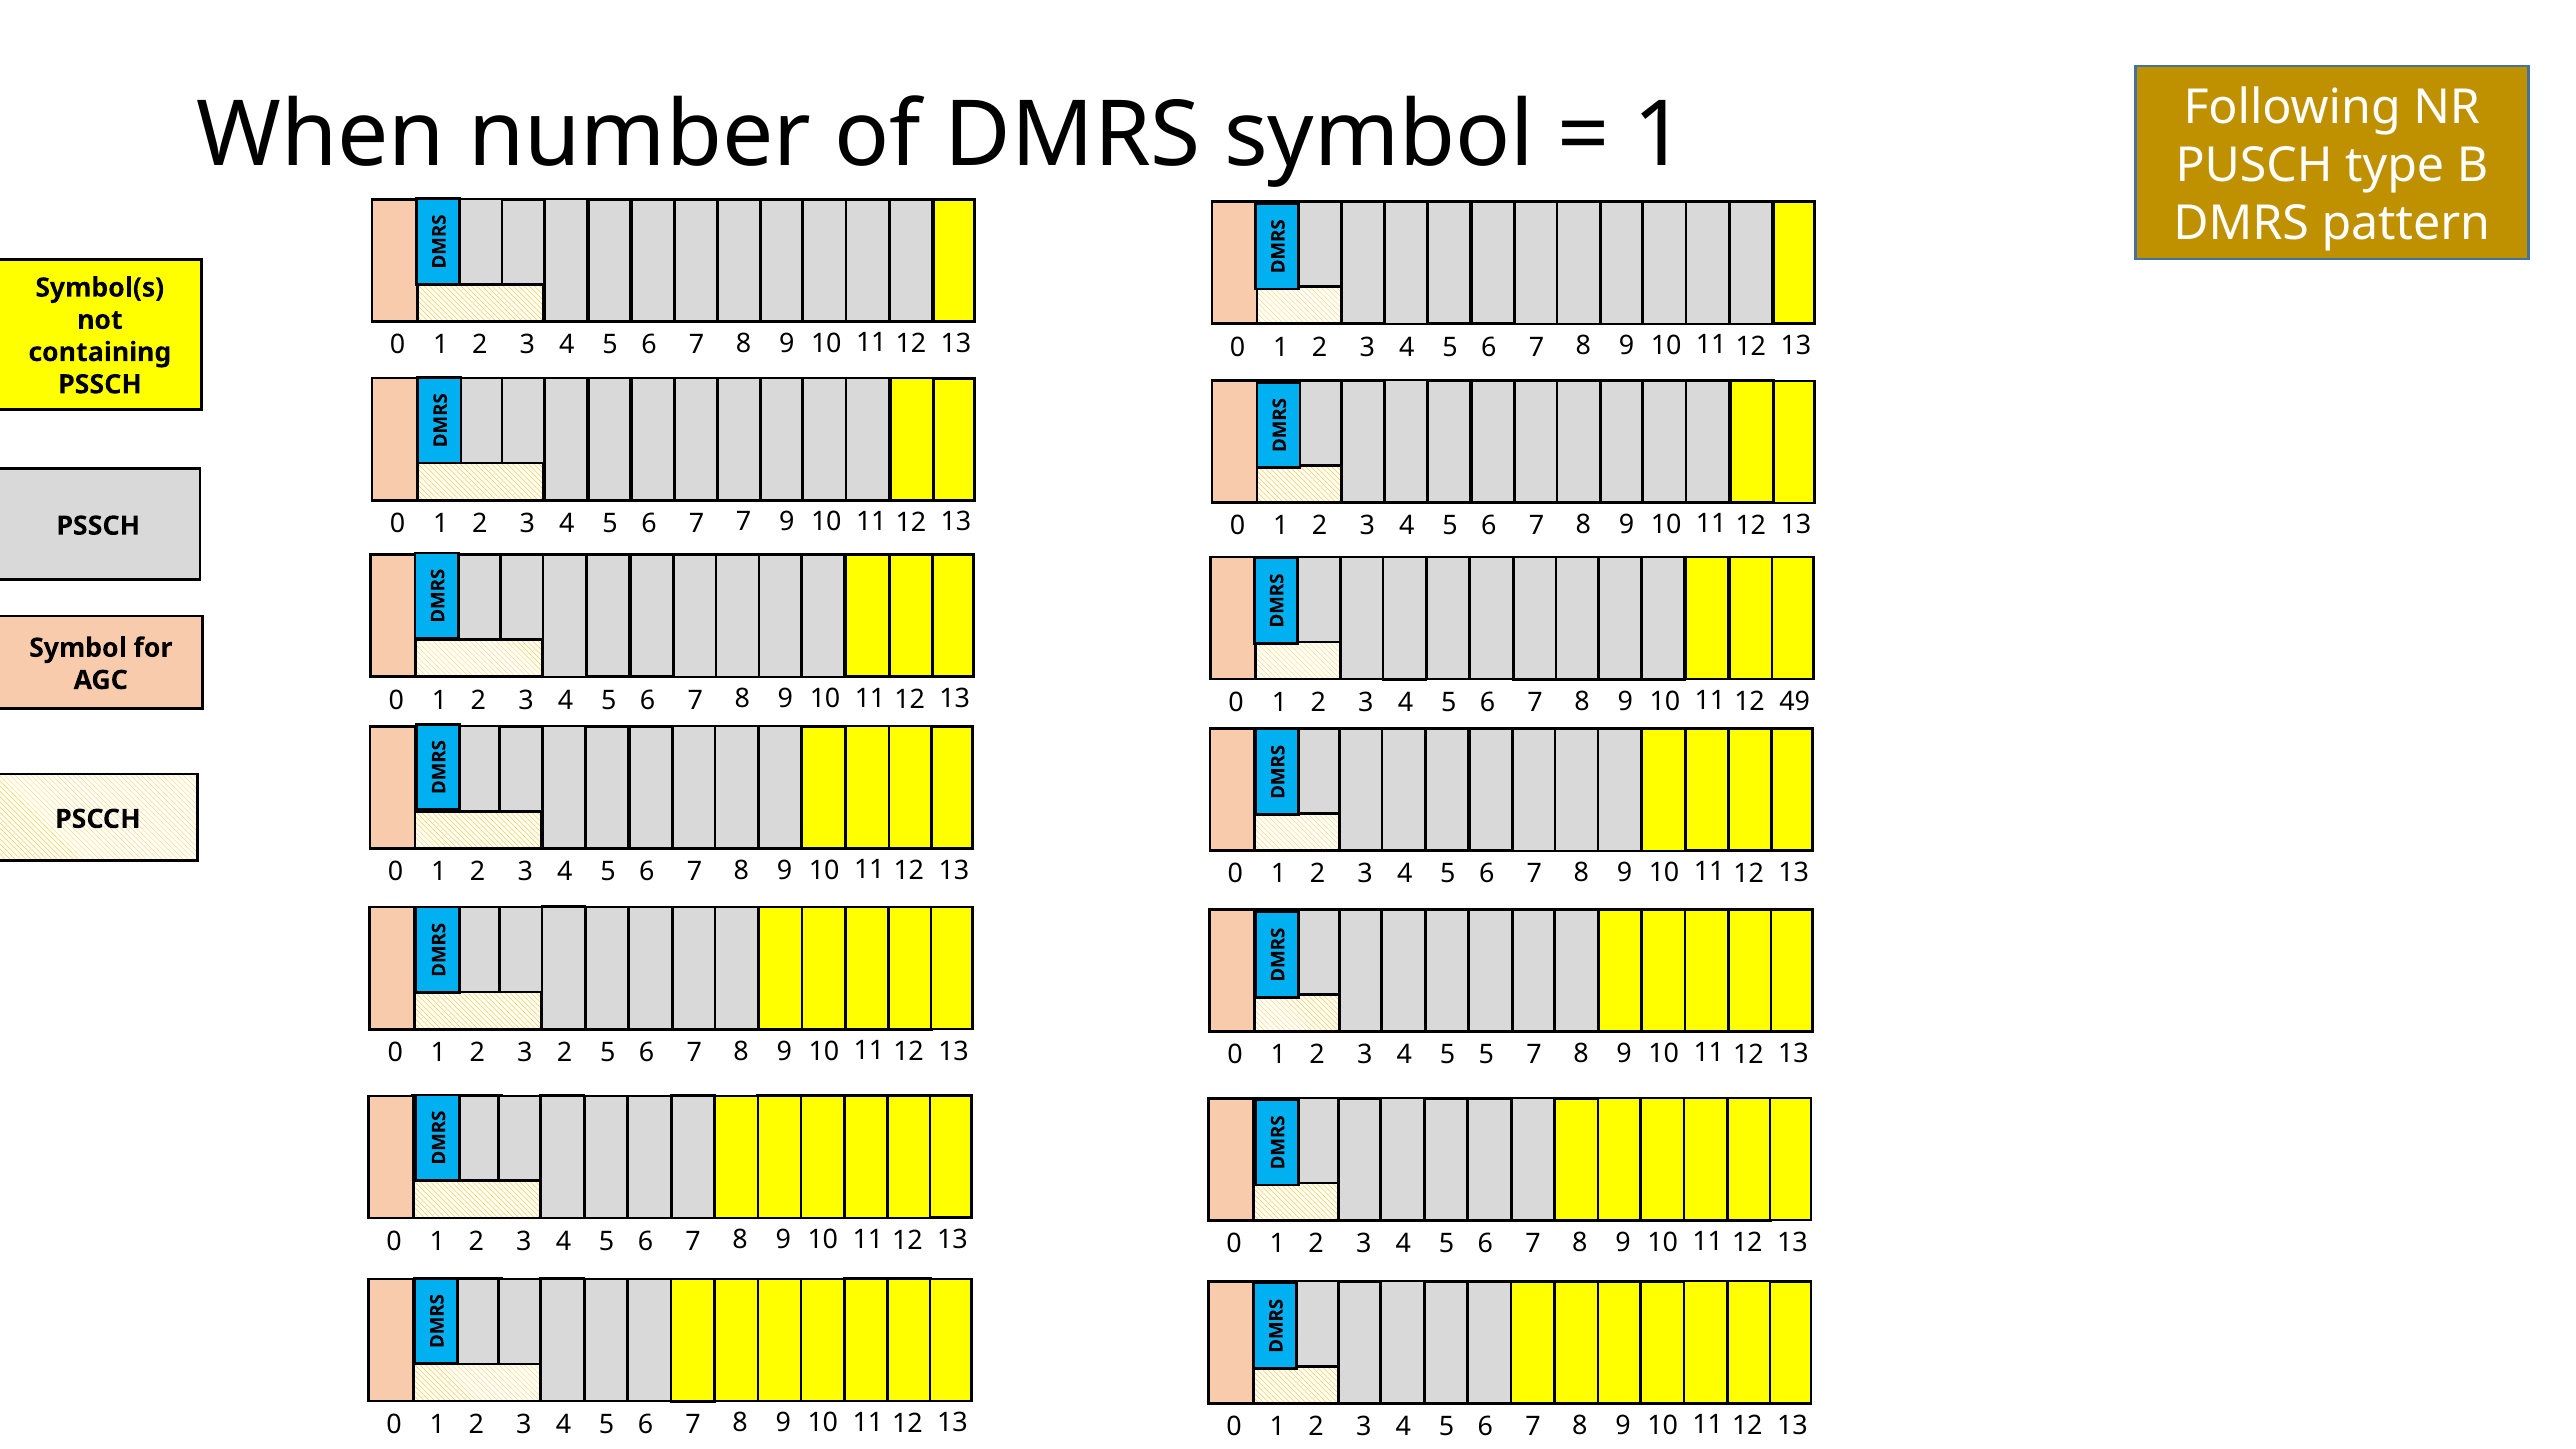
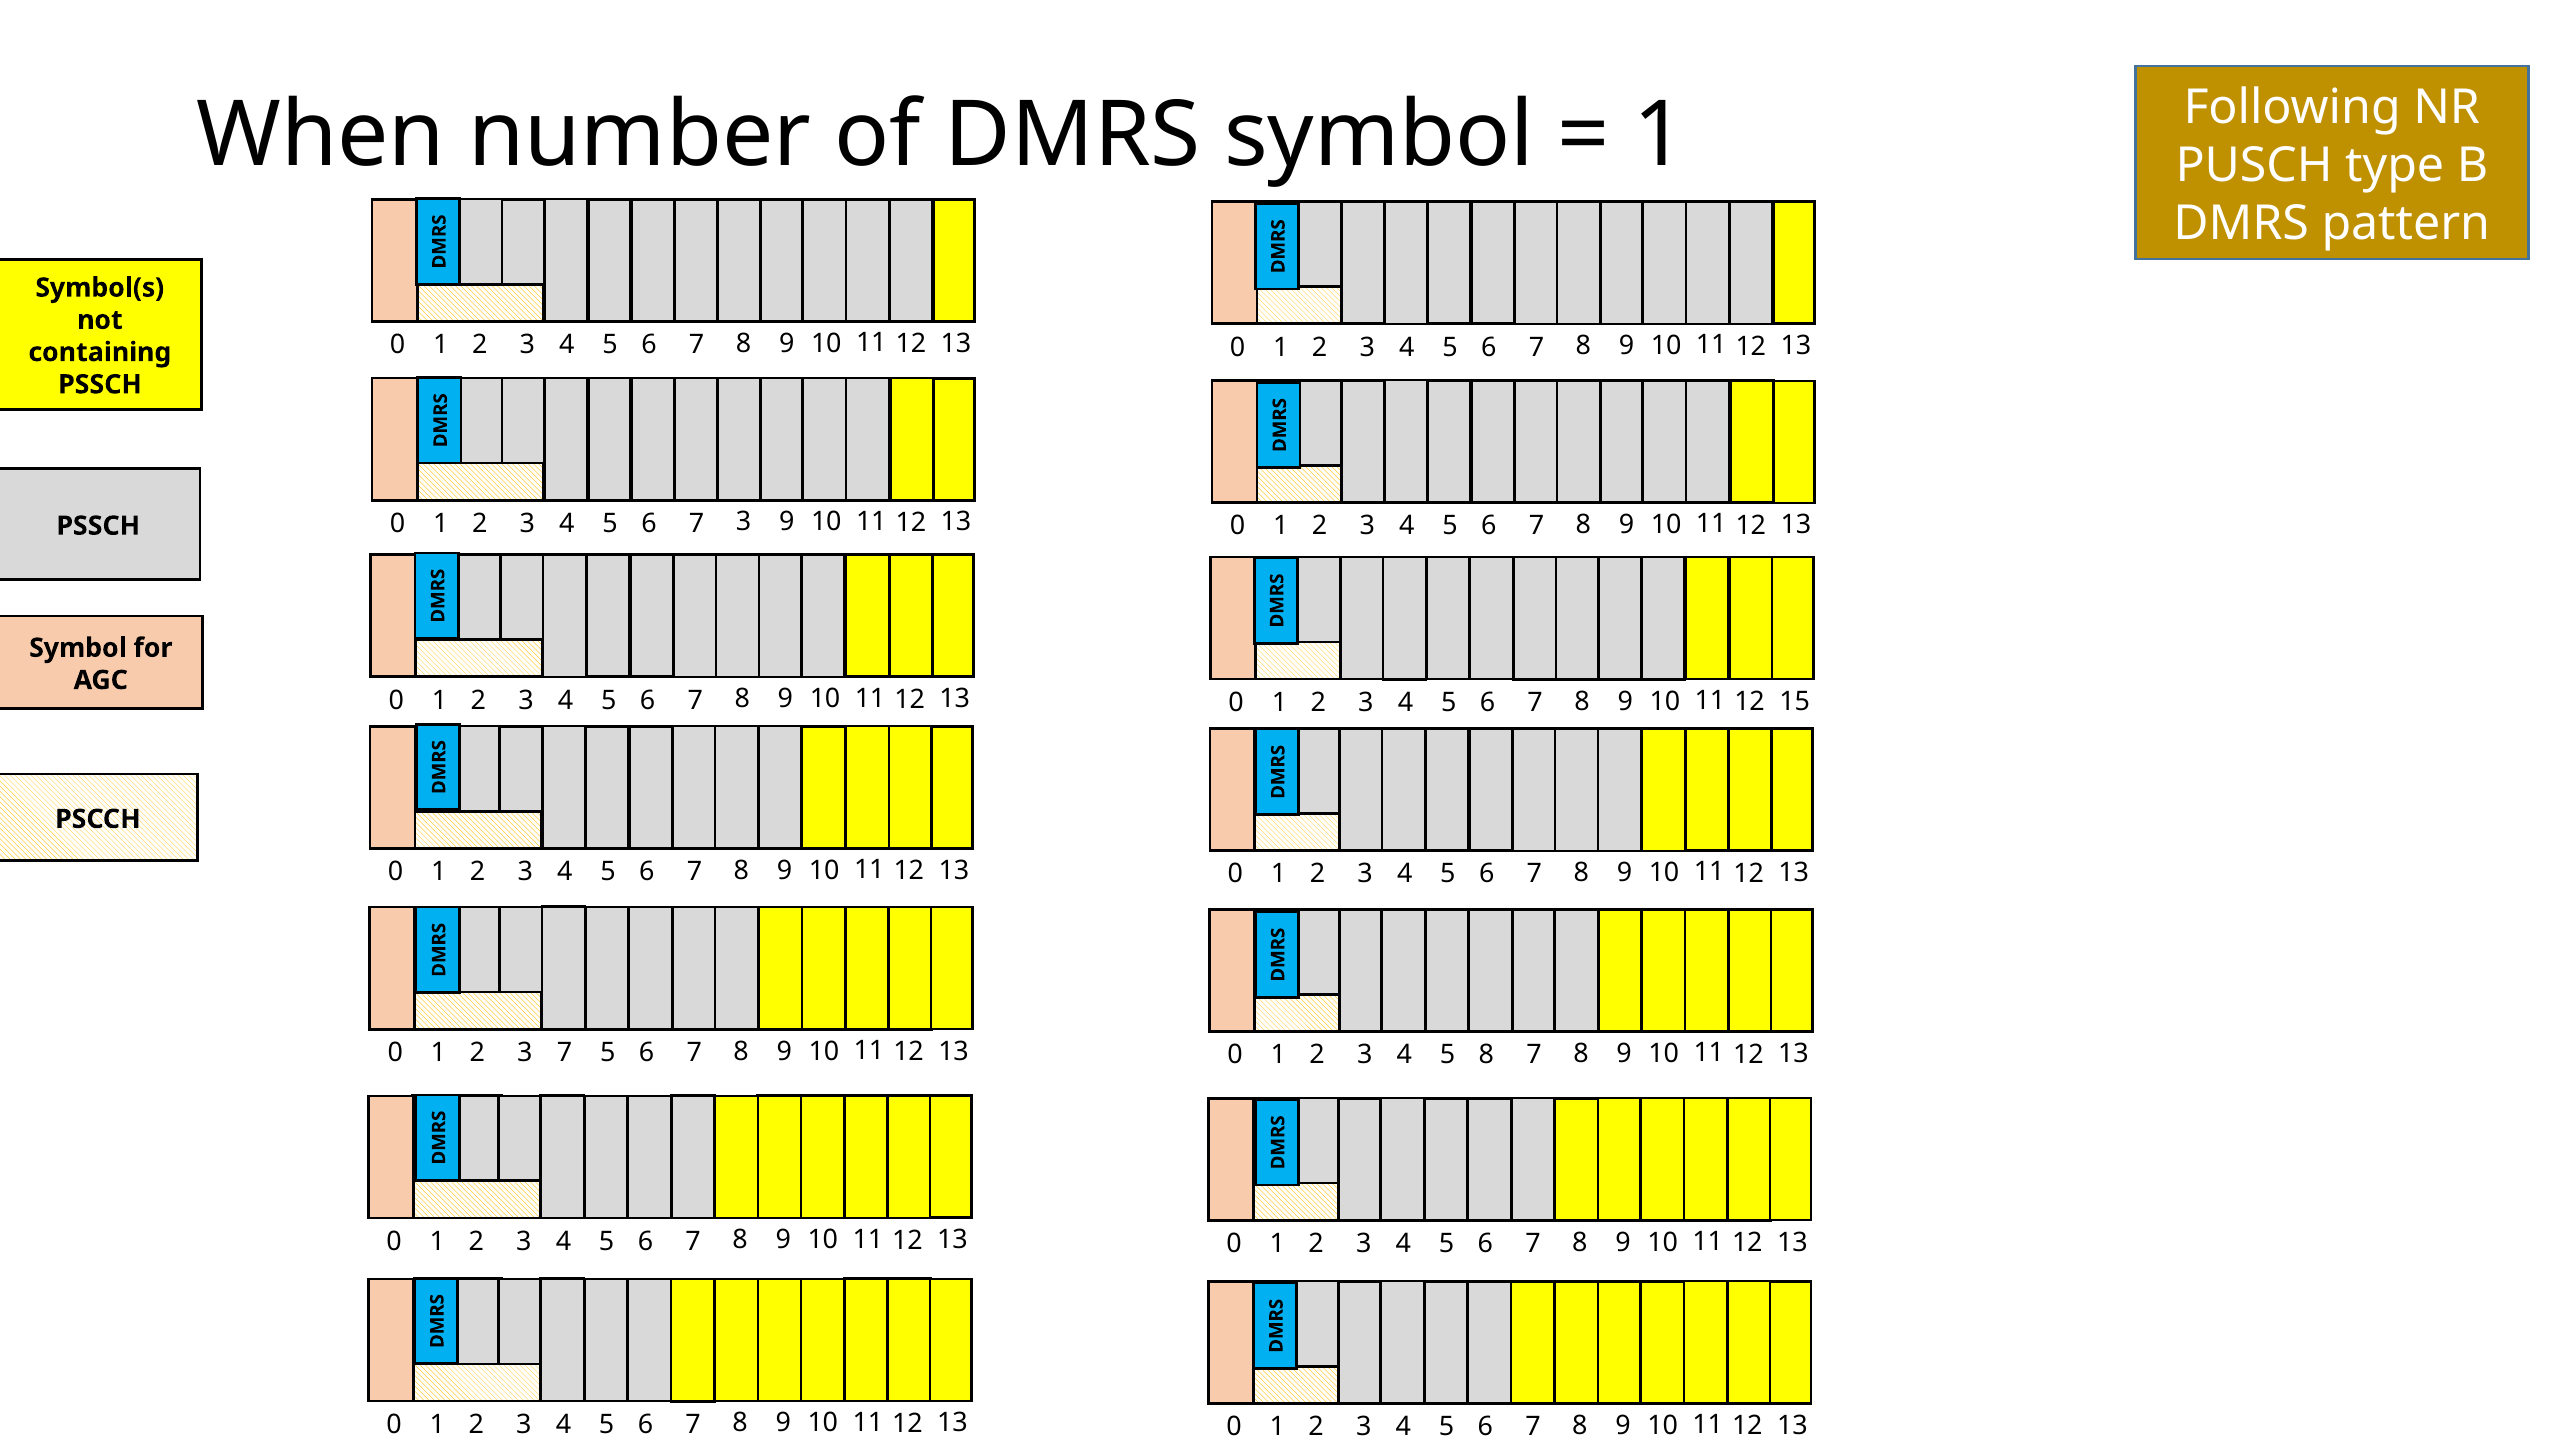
7 7: 7 -> 3
49: 49 -> 15
3 2: 2 -> 7
5 5: 5 -> 8
